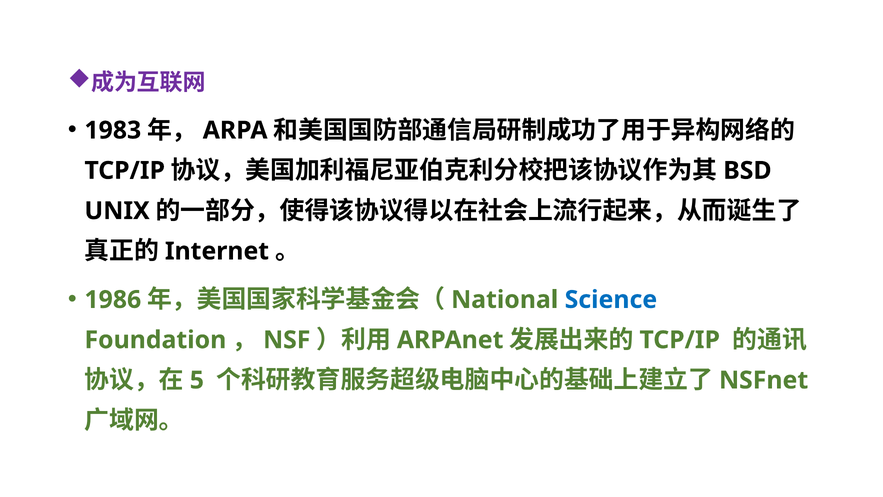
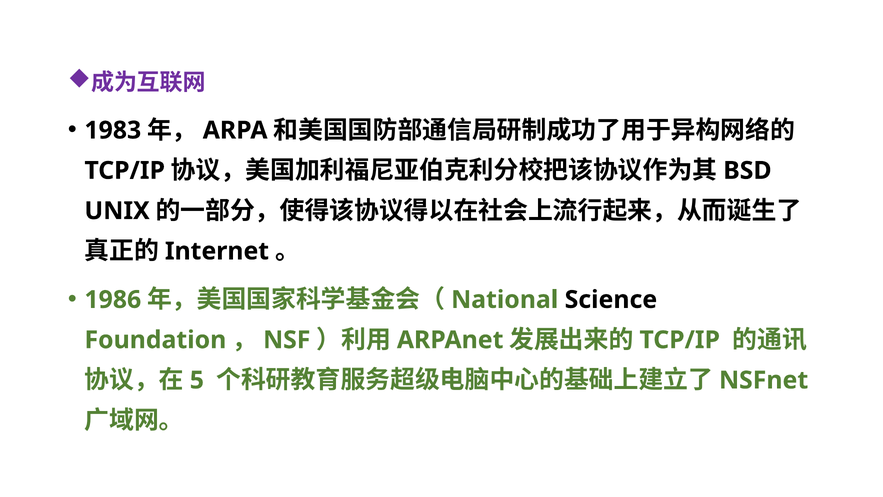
Science colour: blue -> black
